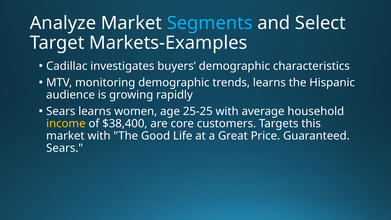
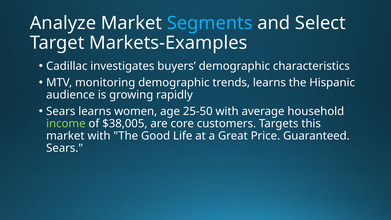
25-25: 25-25 -> 25-50
income colour: yellow -> light green
$38,400: $38,400 -> $38,005
